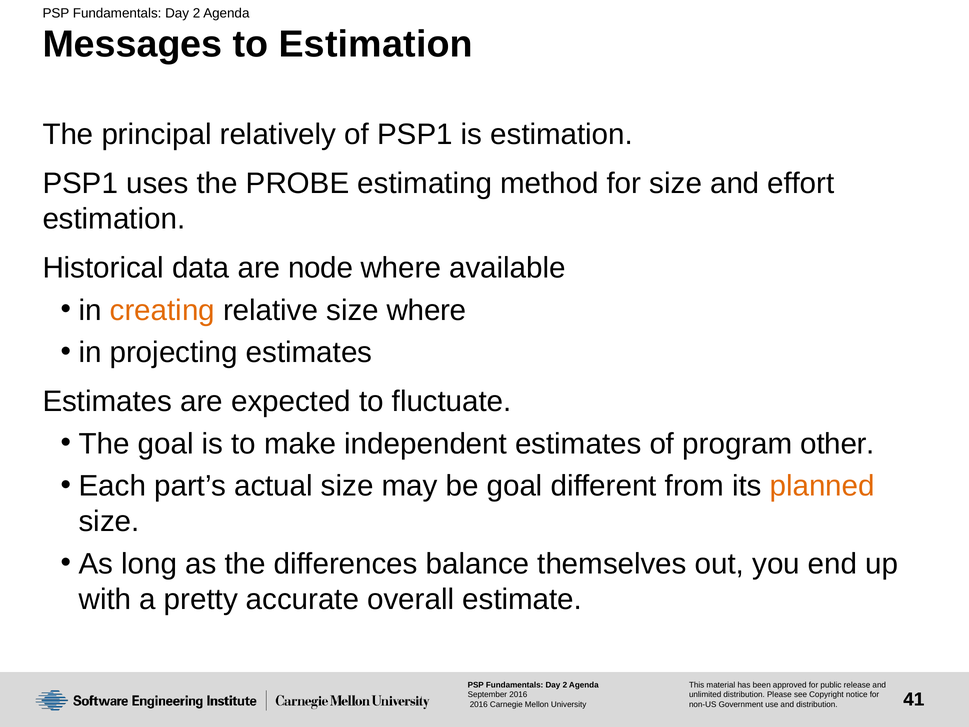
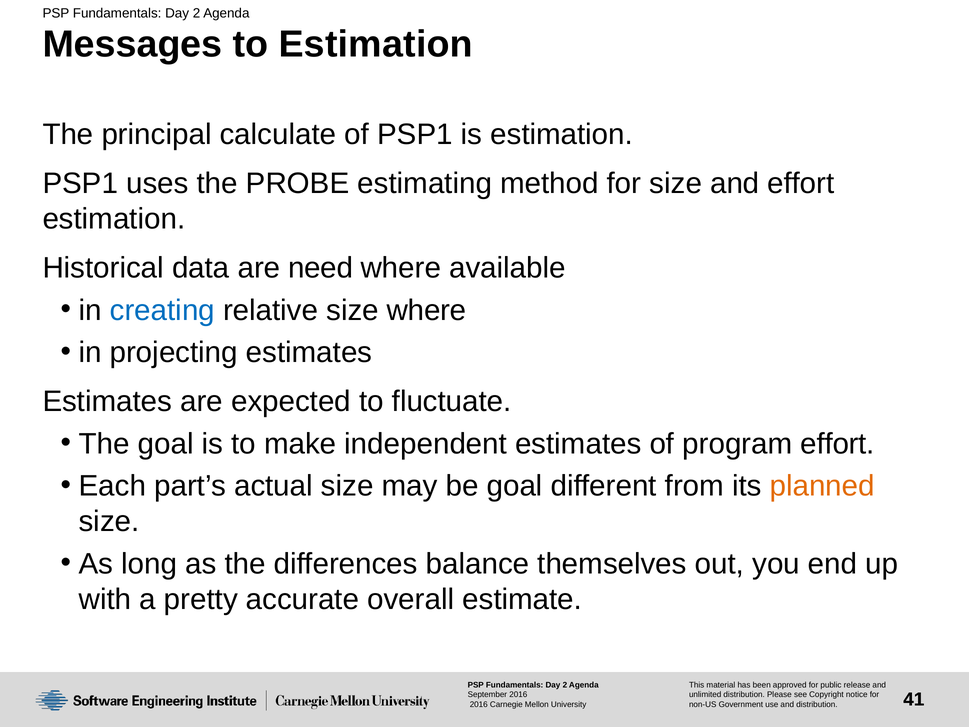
relatively: relatively -> calculate
node: node -> need
creating colour: orange -> blue
program other: other -> effort
